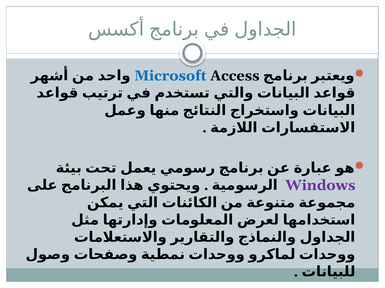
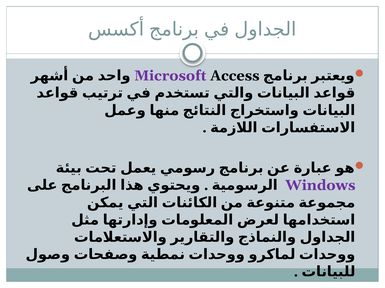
Microsoft colour: blue -> purple
